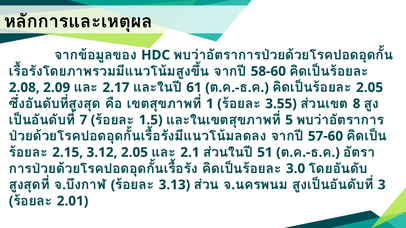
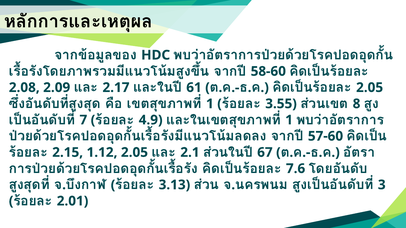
1.5: 1.5 -> 4.9
5 at (289, 120): 5 -> 1
3.12: 3.12 -> 1.12
51: 51 -> 67
3.0: 3.0 -> 7.6
